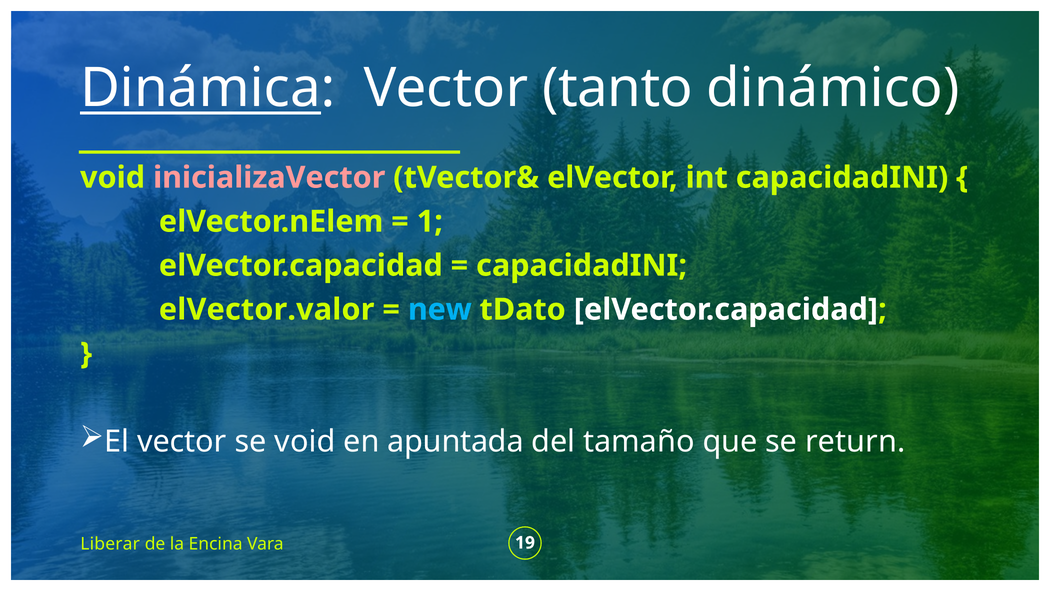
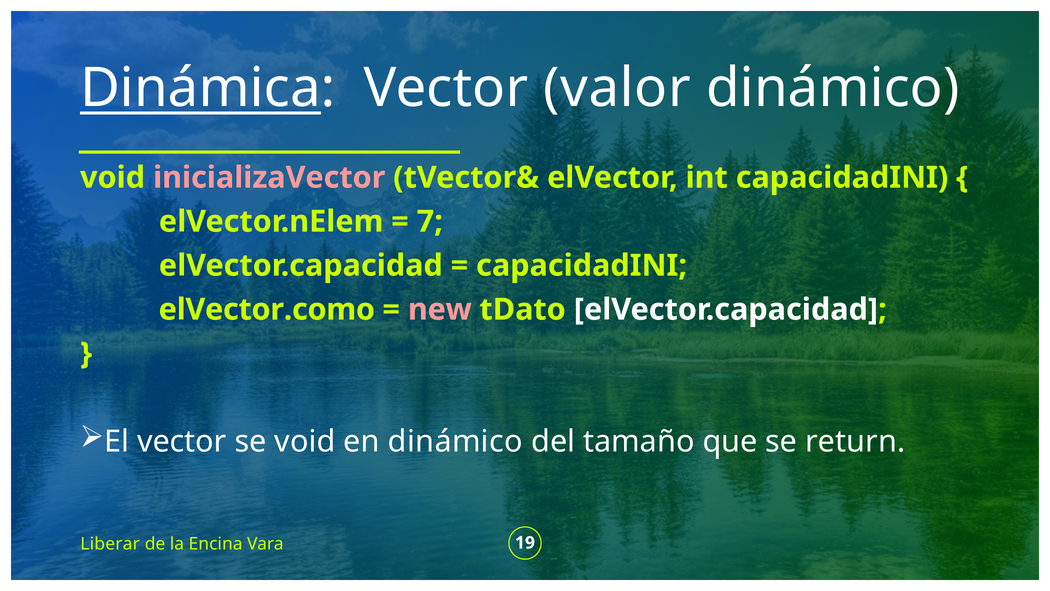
tanto: tanto -> valor
1: 1 -> 7
elVector.valor: elVector.valor -> elVector.como
new colour: light blue -> pink
en apuntada: apuntada -> dinámico
